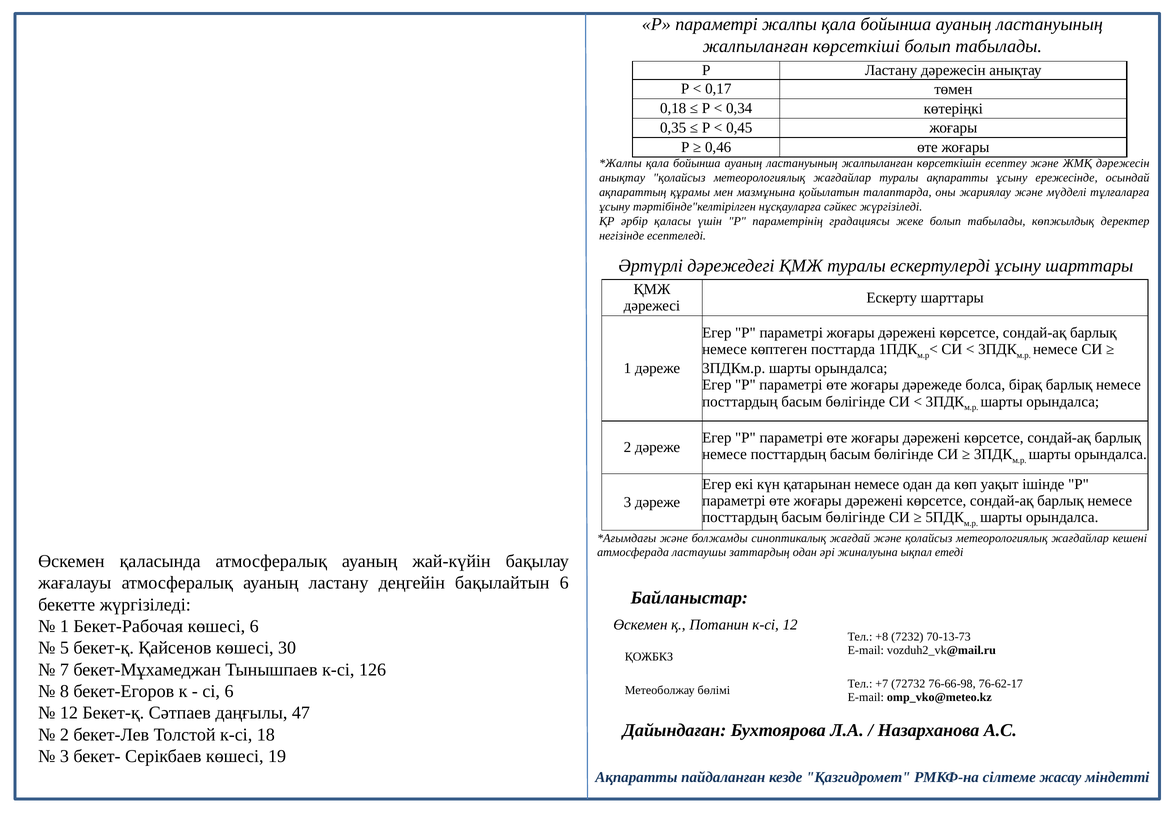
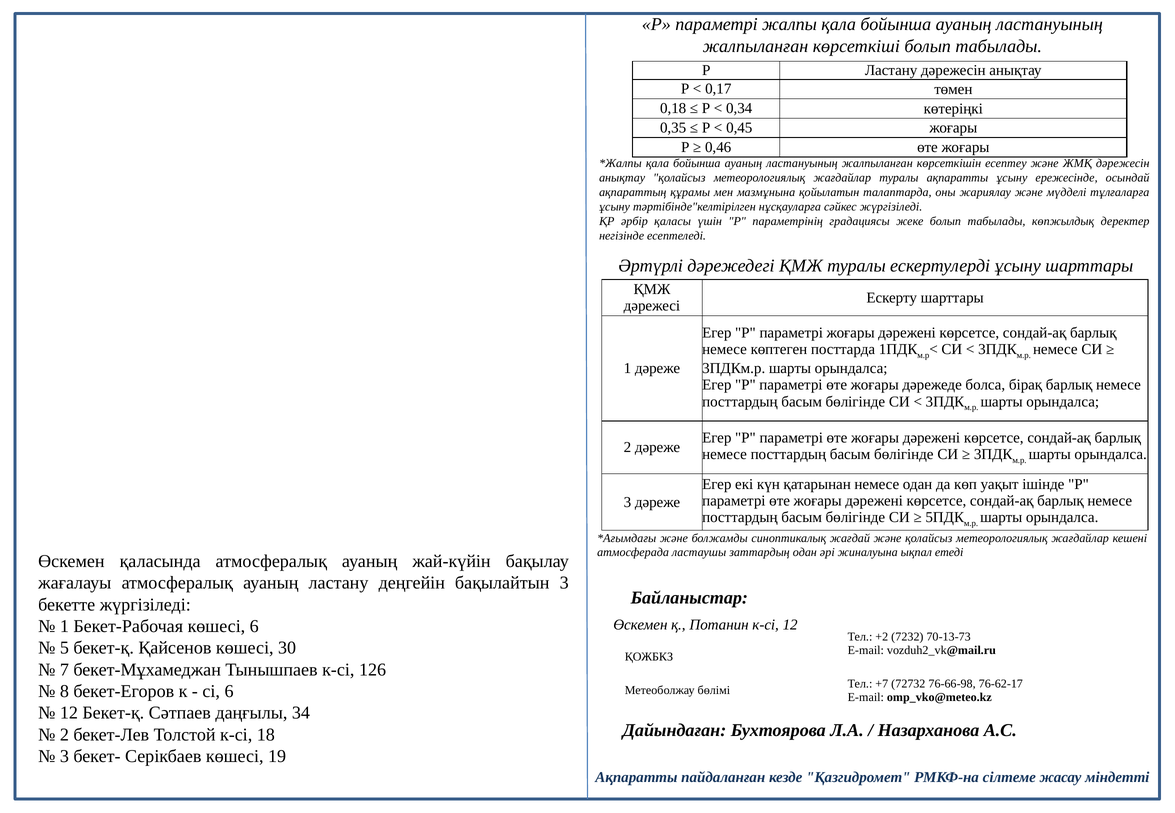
бақылайтын 6: 6 -> 3
+8: +8 -> +2
47: 47 -> 34
